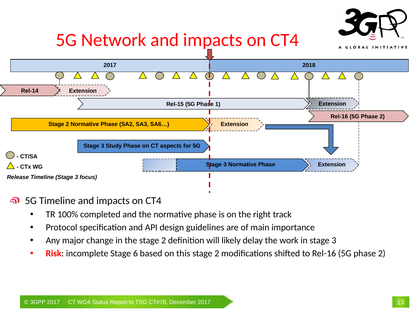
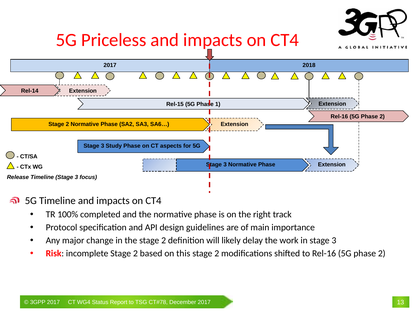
Network: Network -> Priceless
incomplete Stage 6: 6 -> 2
